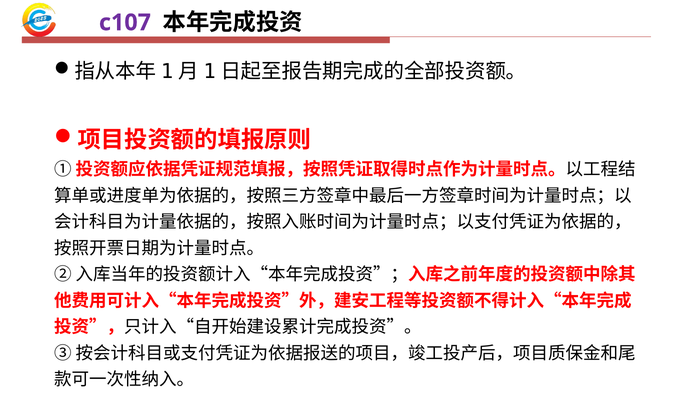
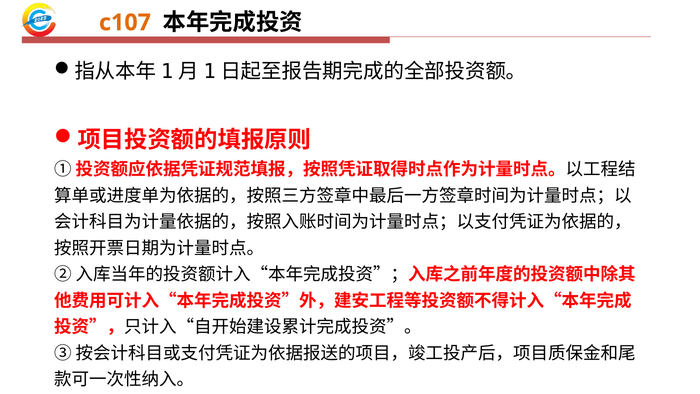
c107 colour: purple -> orange
